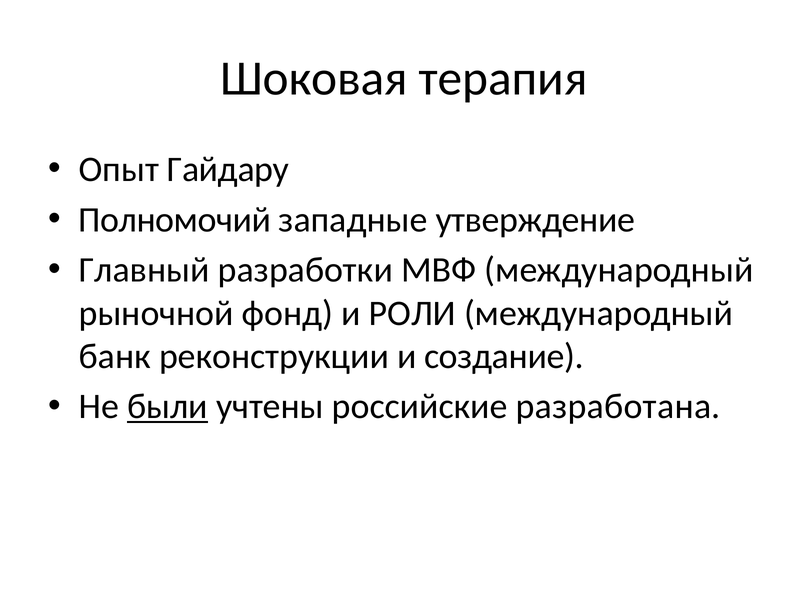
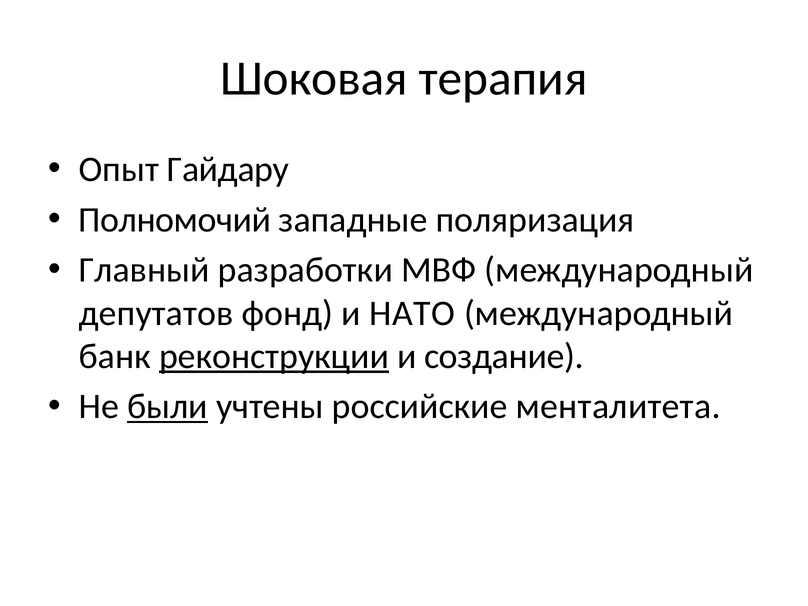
утверждение: утверждение -> поляризация
рыночной: рыночной -> депутатов
РОЛИ: РОЛИ -> НАТО
реконструкции underline: none -> present
разработана: разработана -> менталитета
